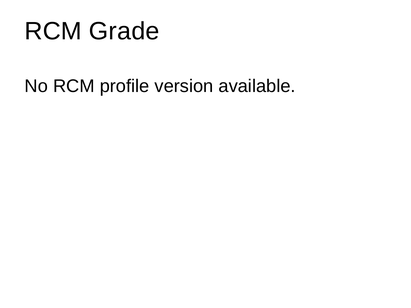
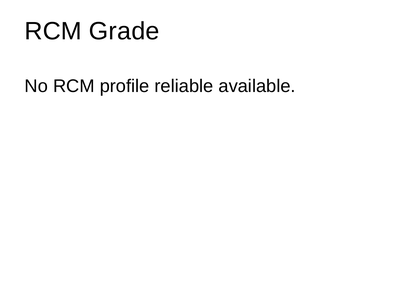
version: version -> reliable
